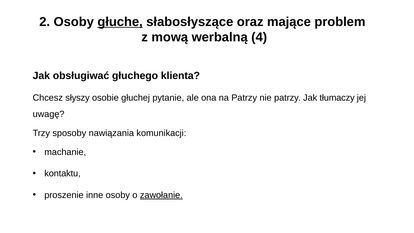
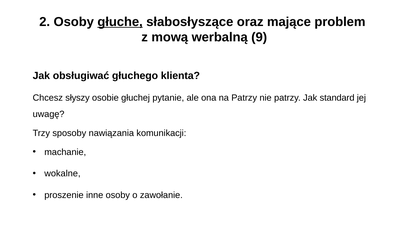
4: 4 -> 9
tłumaczy: tłumaczy -> standard
kontaktu: kontaktu -> wokalne
zawołanie underline: present -> none
